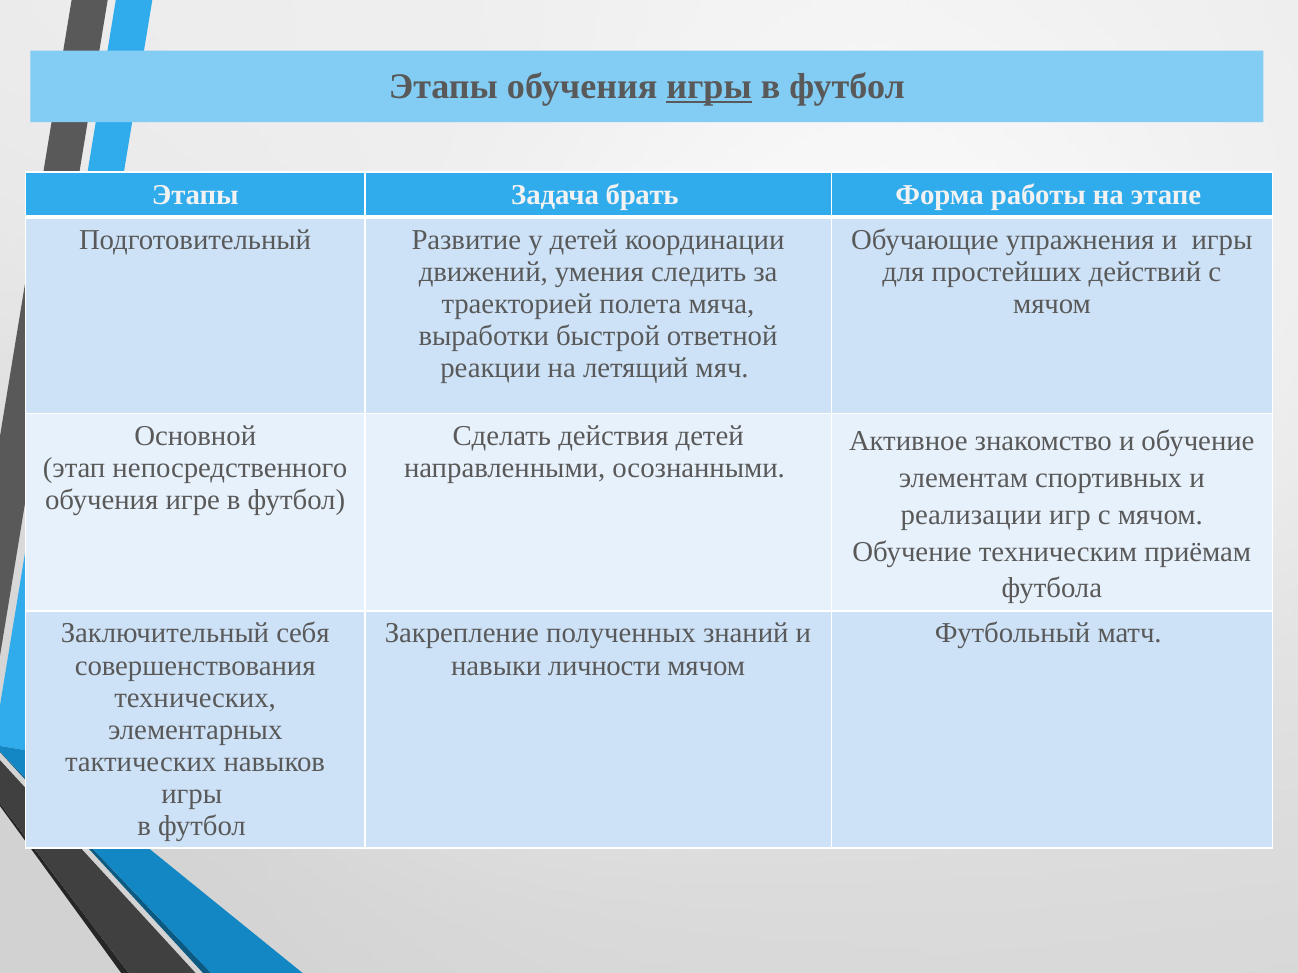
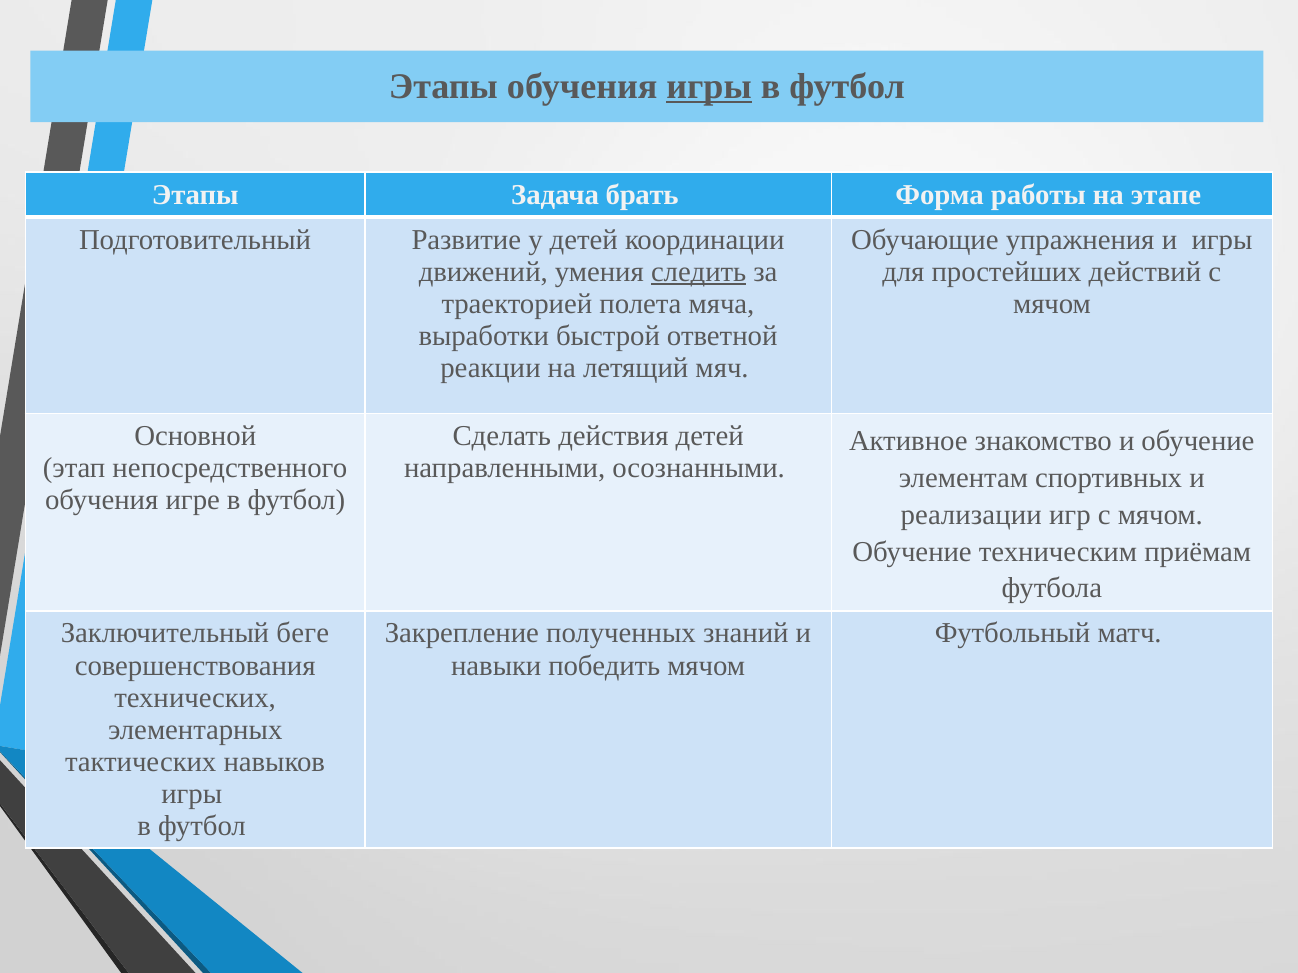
следить underline: none -> present
себя: себя -> беге
личности: личности -> победить
